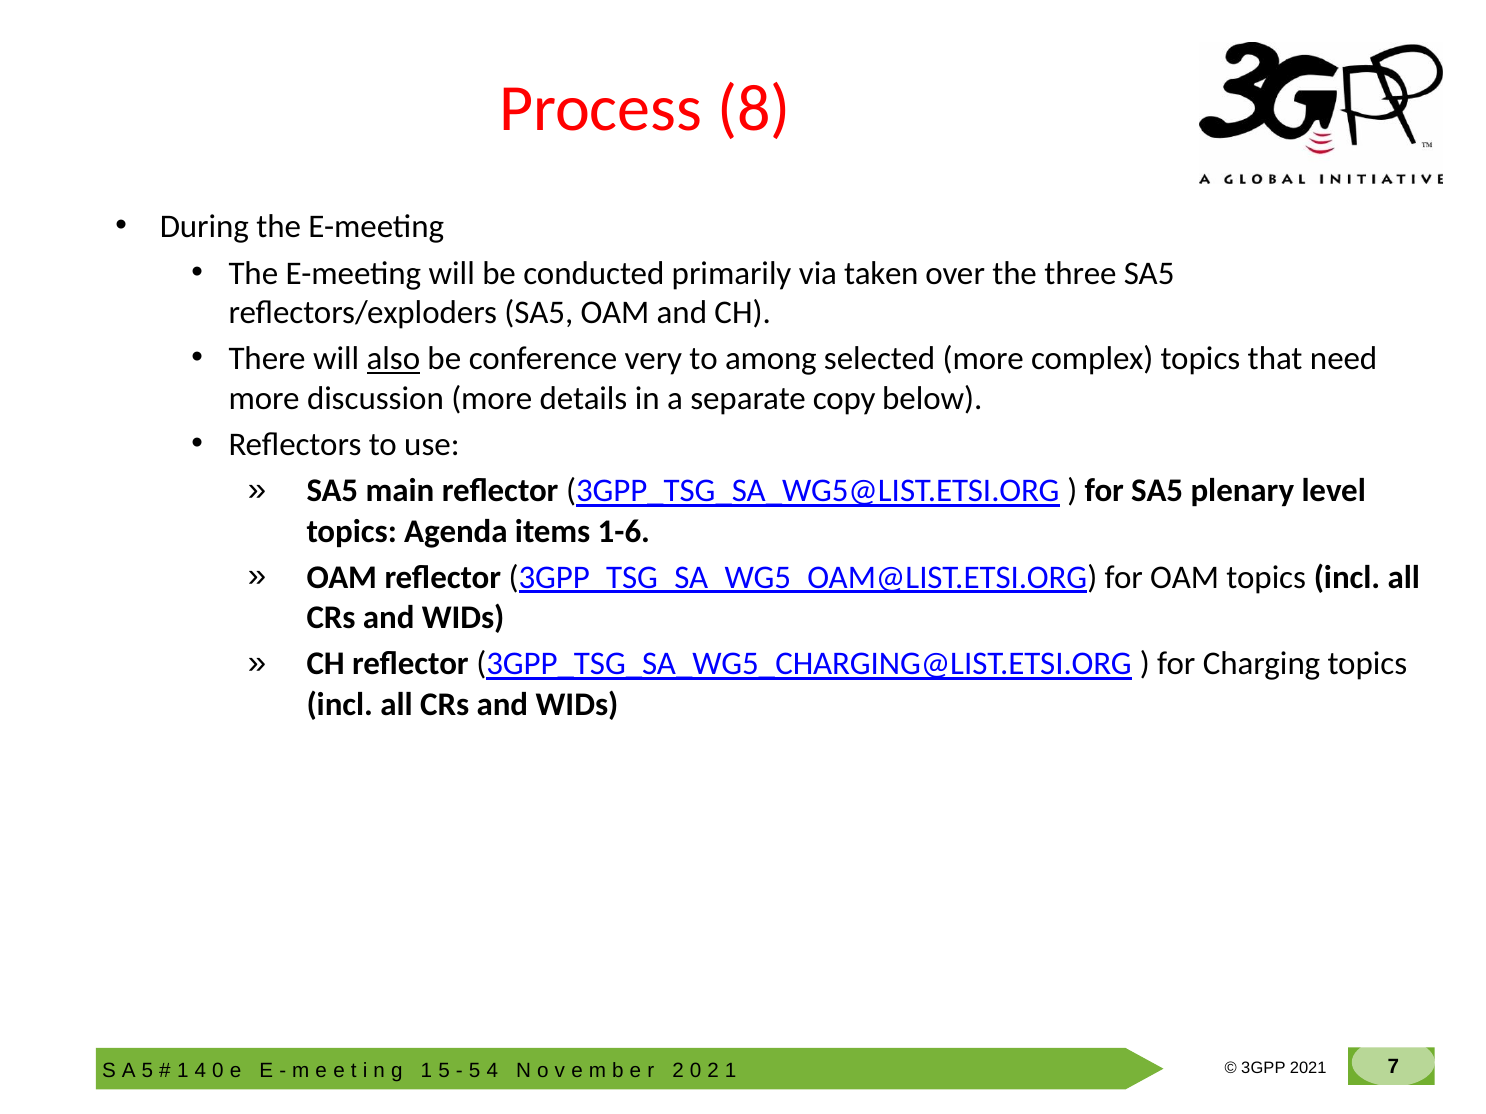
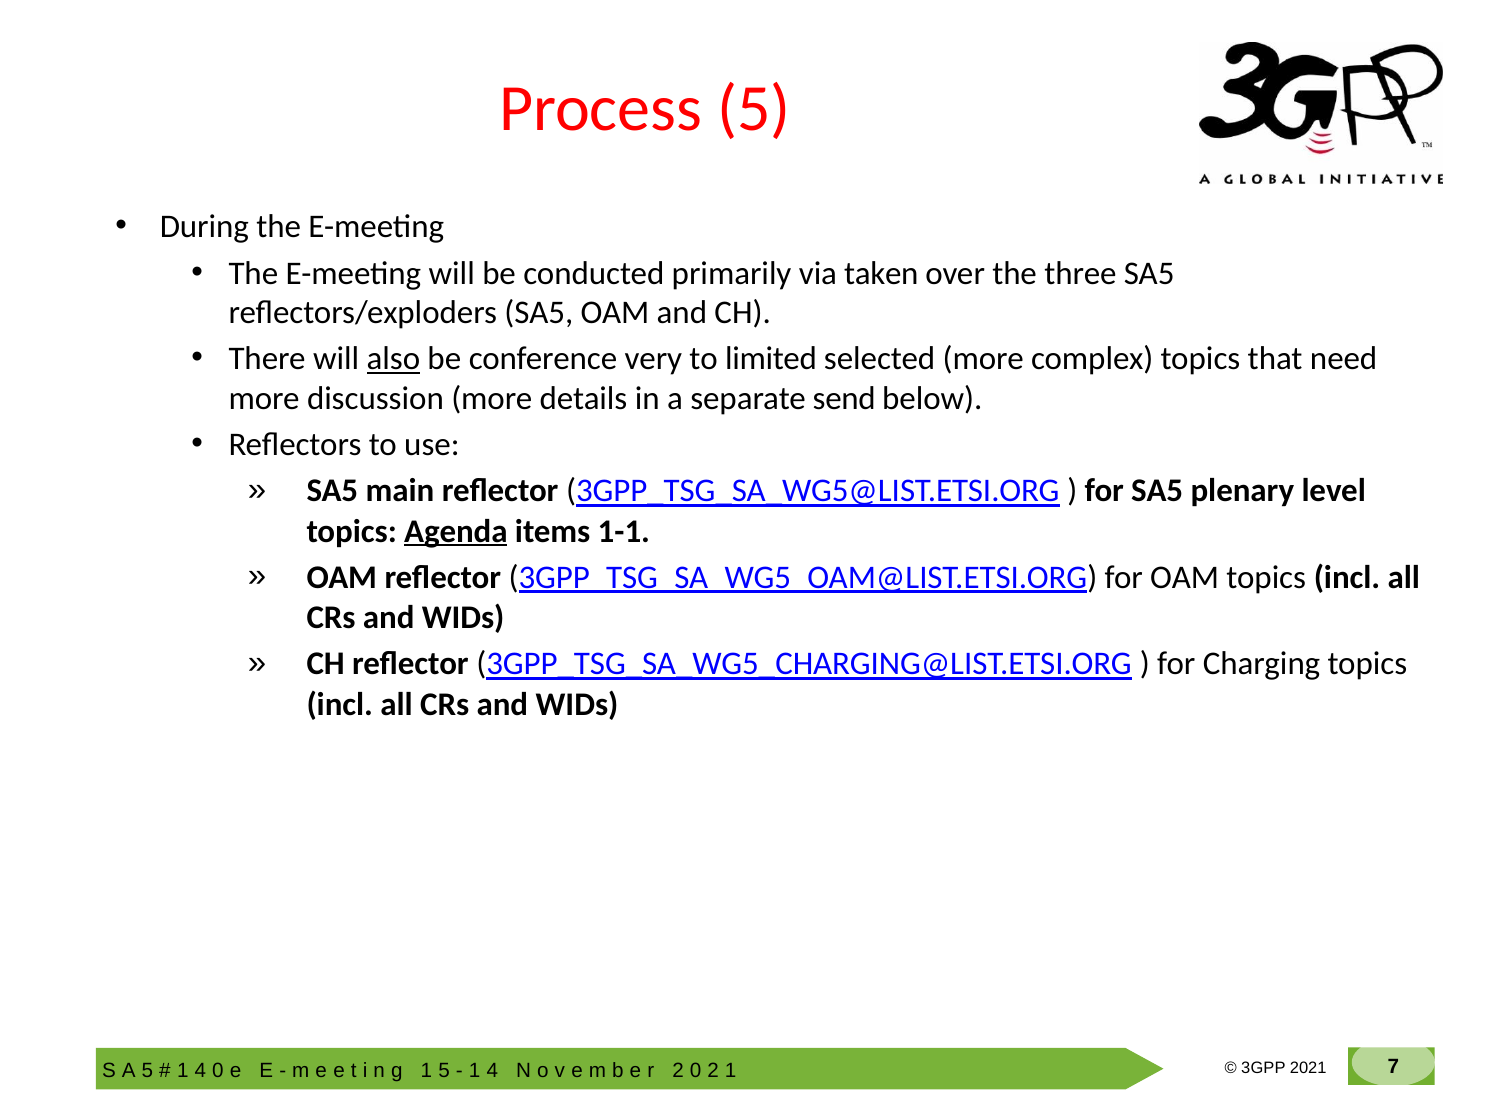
Process 8: 8 -> 5
among: among -> limited
copy: copy -> send
Agenda underline: none -> present
1-6: 1-6 -> 1-1
5 at (475, 1072): 5 -> 1
